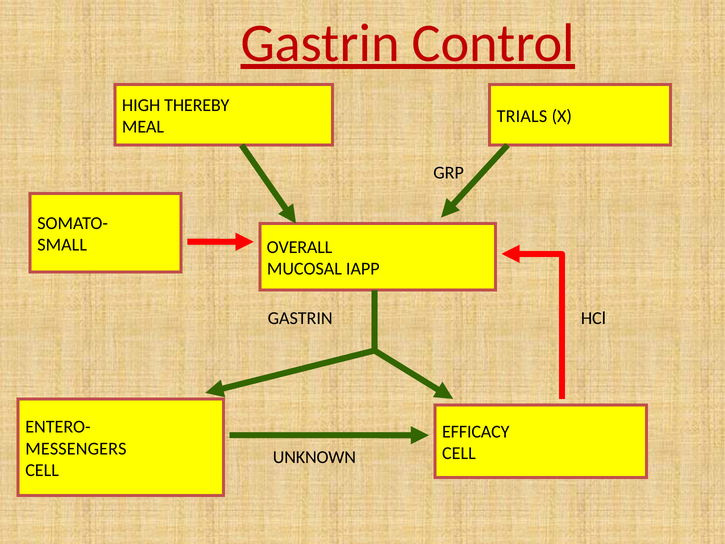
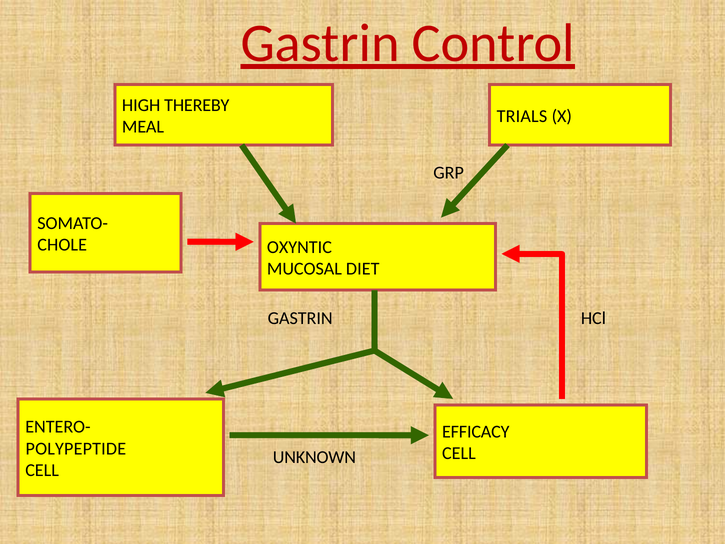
SMALL: SMALL -> CHOLE
OVERALL: OVERALL -> OXYNTIC
IAPP: IAPP -> DIET
MESSENGERS: MESSENGERS -> POLYPEPTIDE
